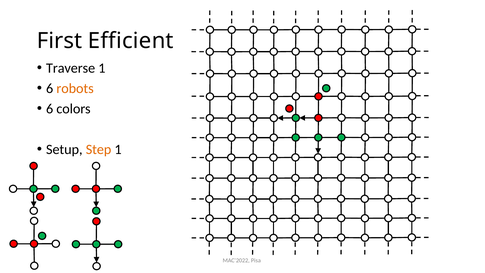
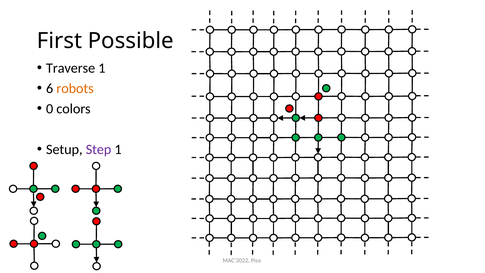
Efficient: Efficient -> Possible
6 at (50, 109): 6 -> 0
Step colour: orange -> purple
